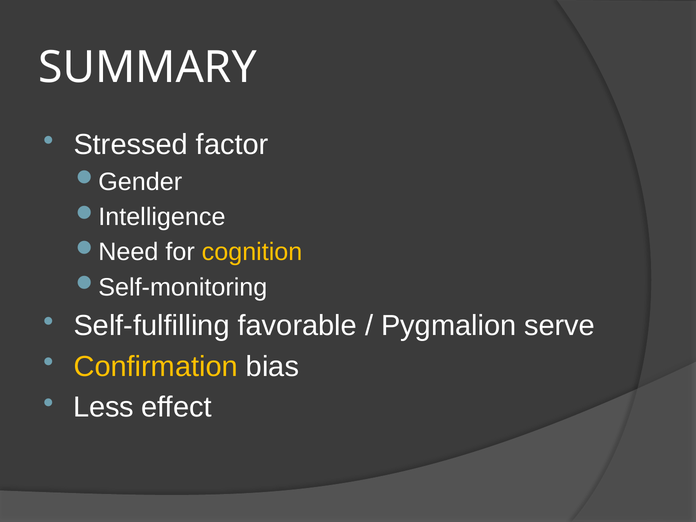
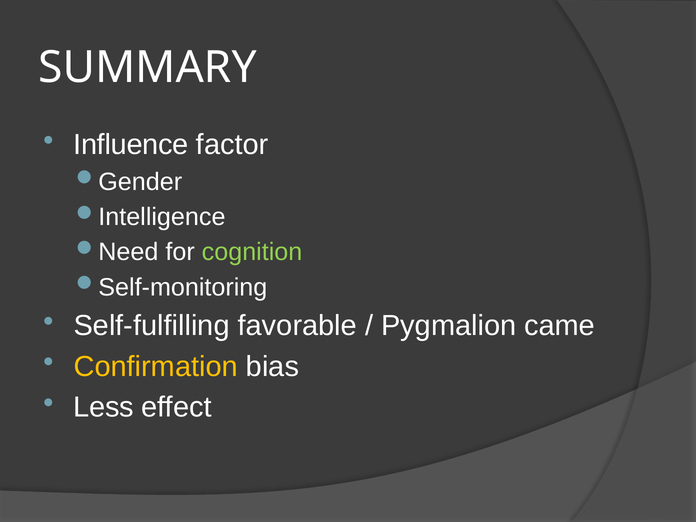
Stressed: Stressed -> Influence
cognition colour: yellow -> light green
serve: serve -> came
